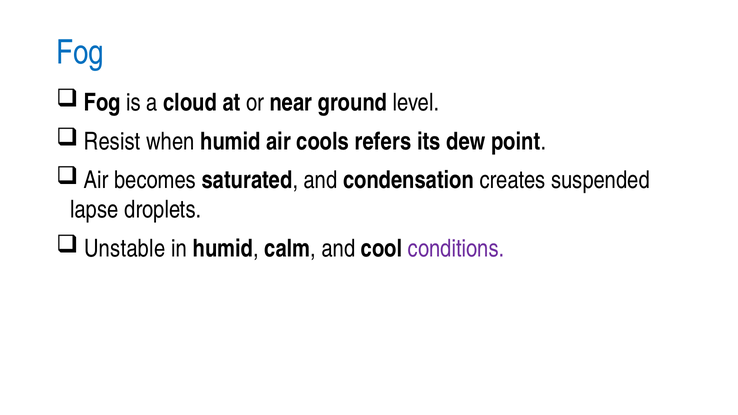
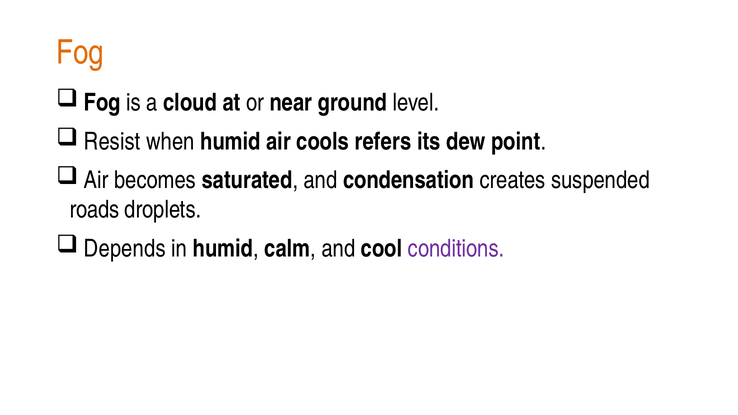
Fog at (80, 53) colour: blue -> orange
lapse: lapse -> roads
Unstable: Unstable -> Depends
